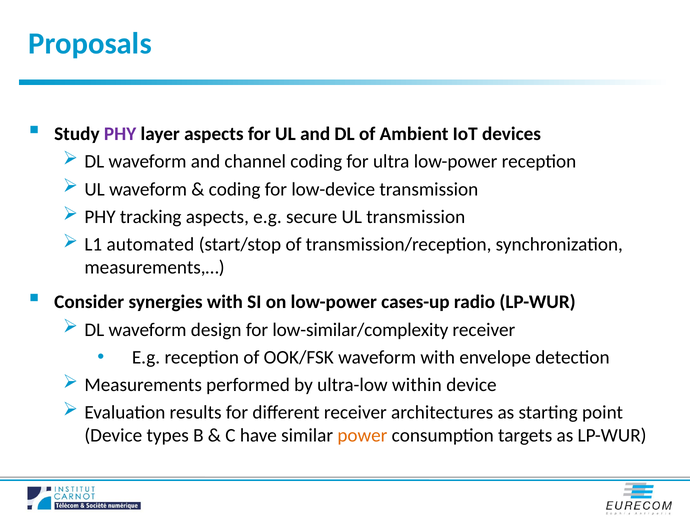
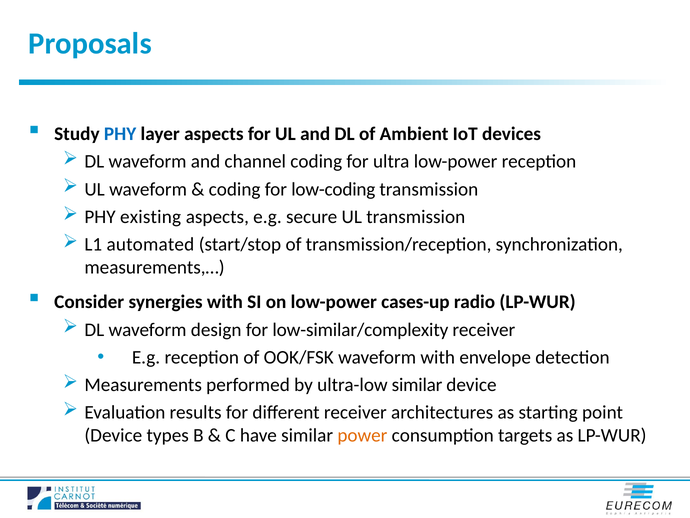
PHY at (120, 134) colour: purple -> blue
low-device: low-device -> low-coding
tracking: tracking -> existing
ultra-low within: within -> similar
